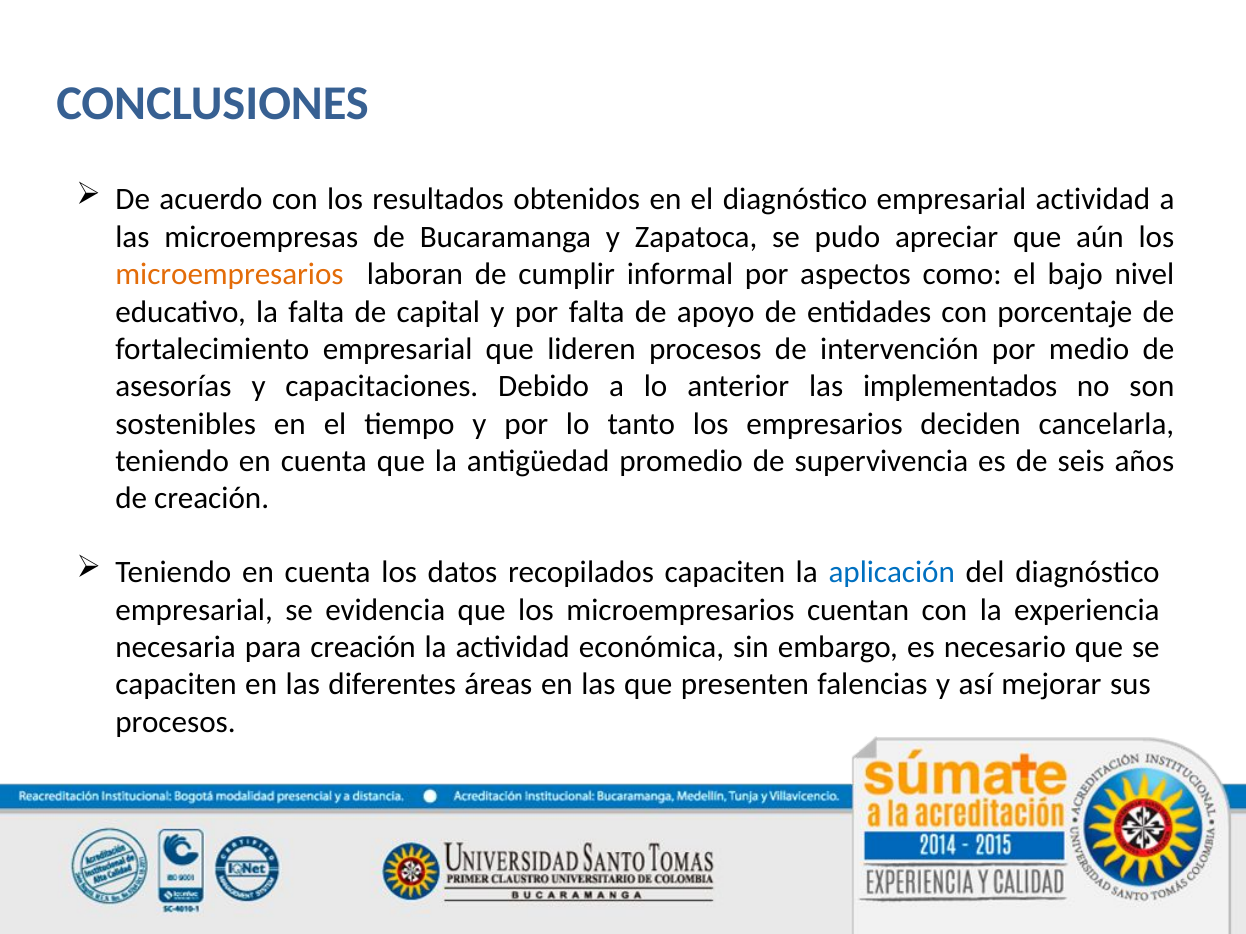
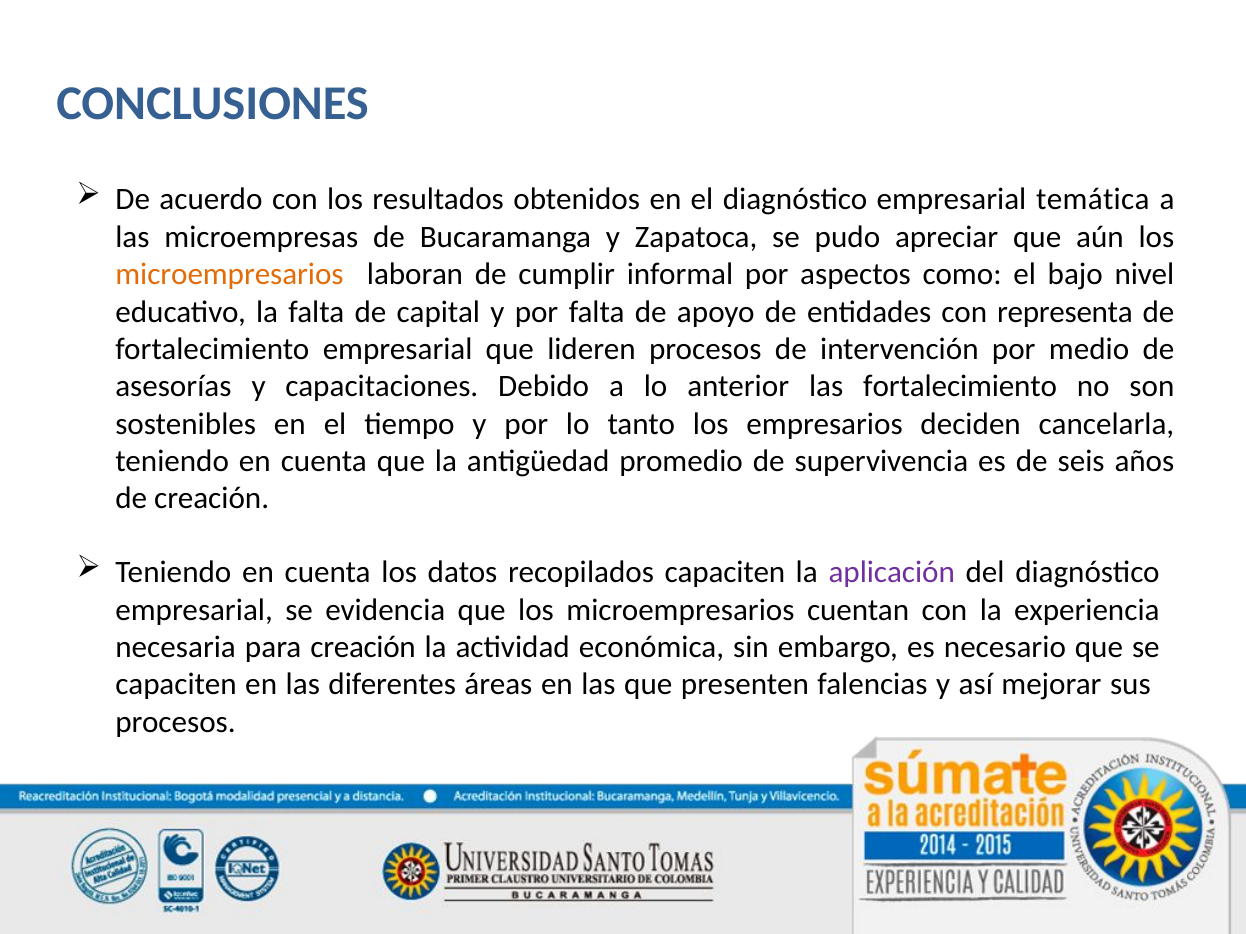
empresarial actividad: actividad -> temática
porcentaje: porcentaje -> representa
las implementados: implementados -> fortalecimiento
aplicación colour: blue -> purple
